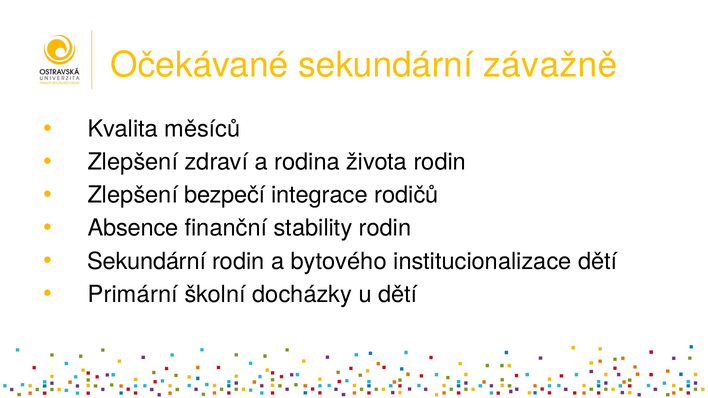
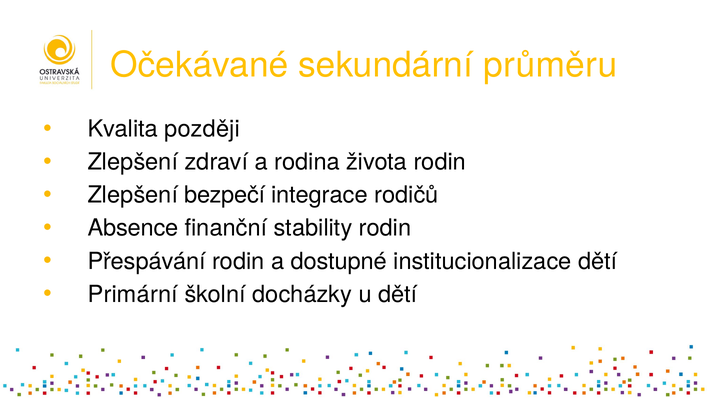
závažně: závažně -> průměru
měsíců: měsíců -> později
Sekundární at (147, 261): Sekundární -> Přespávání
bytového: bytového -> dostupné
